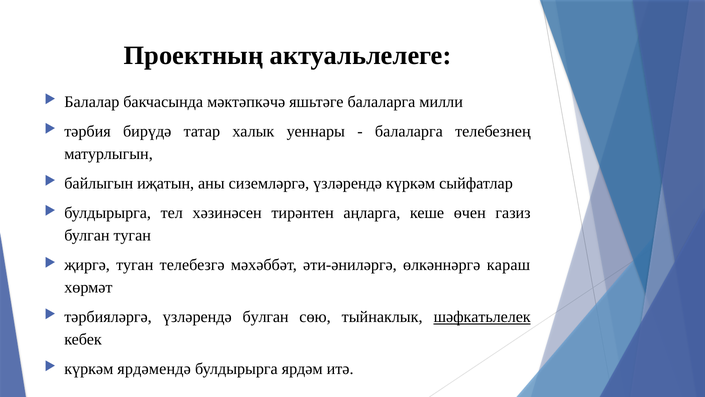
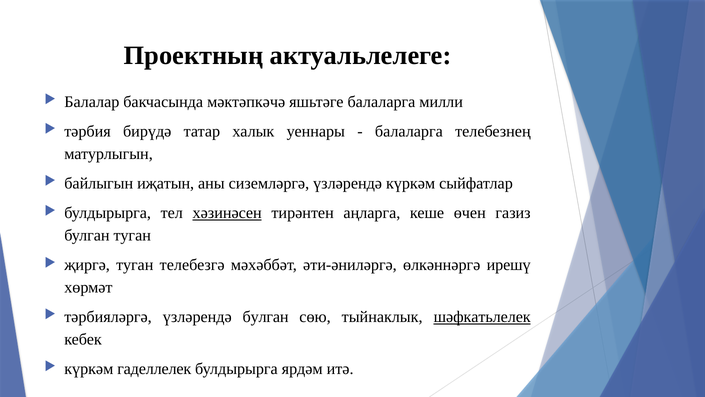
хәзинәсен underline: none -> present
караш: караш -> ирешү
ярдәмендә: ярдәмендә -> гаделлелек
